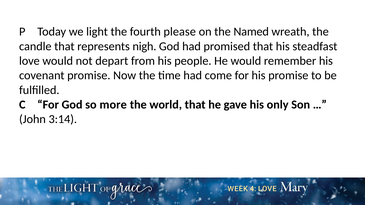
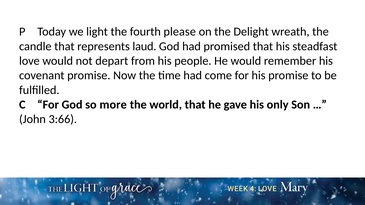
Named: Named -> Delight
nigh: nigh -> laud
3:14: 3:14 -> 3:66
